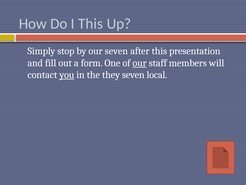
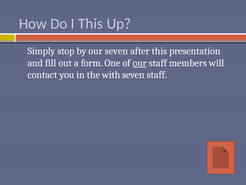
you underline: present -> none
they: they -> with
seven local: local -> staff
